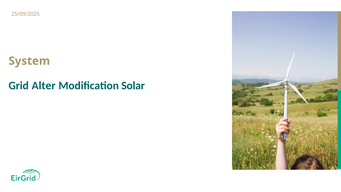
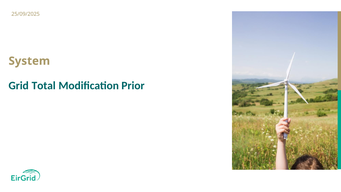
Alter: Alter -> Total
Solar: Solar -> Prior
